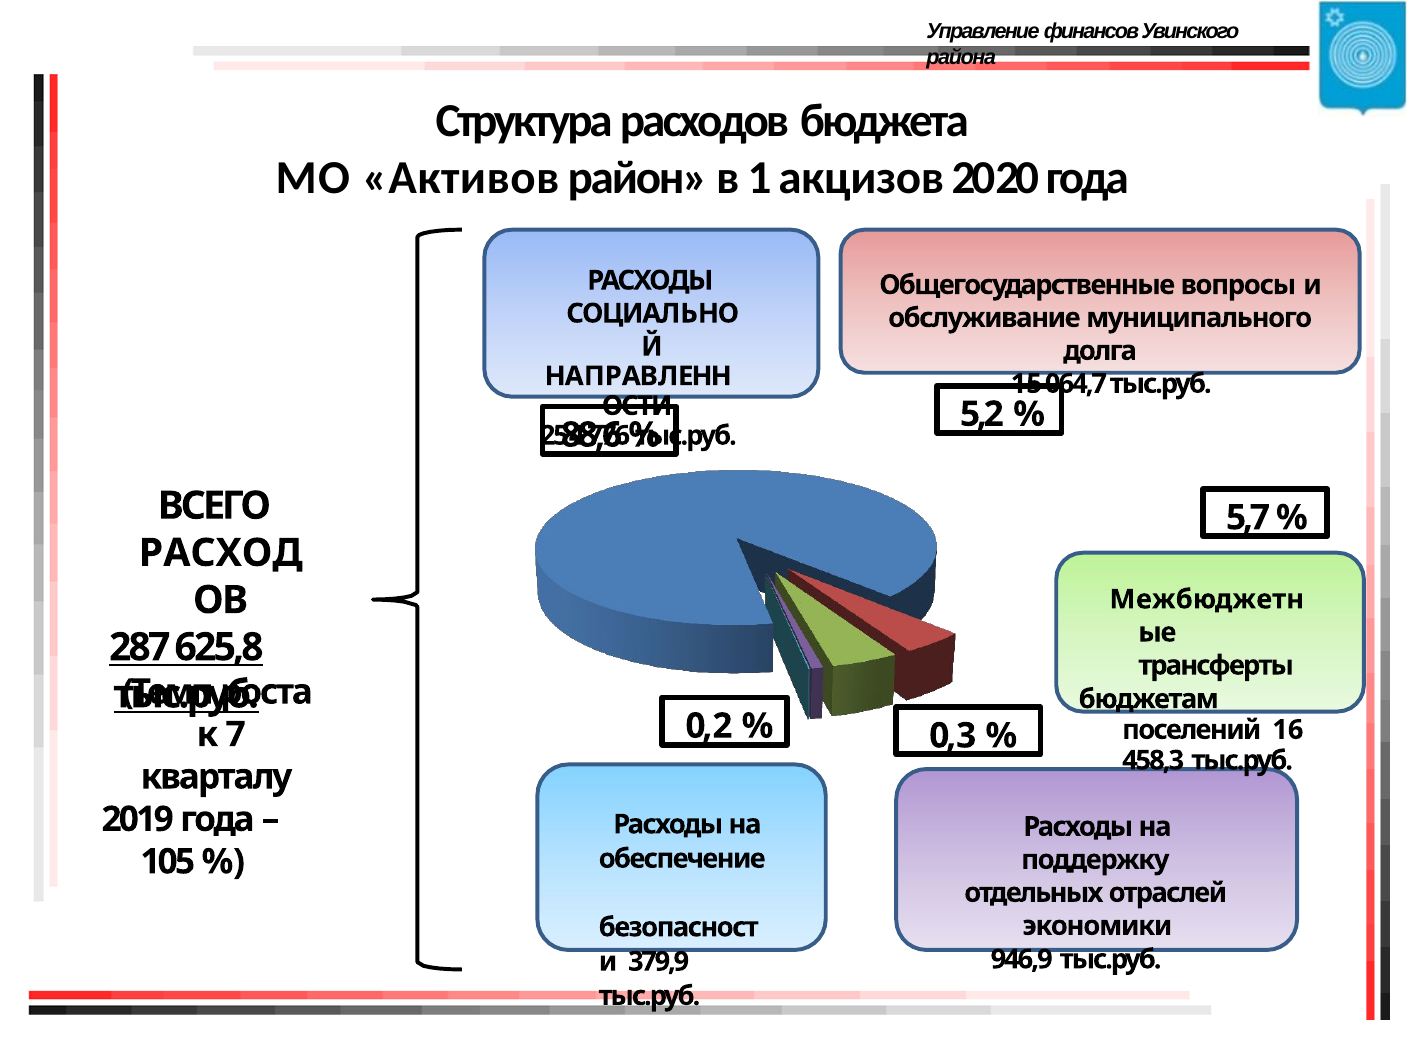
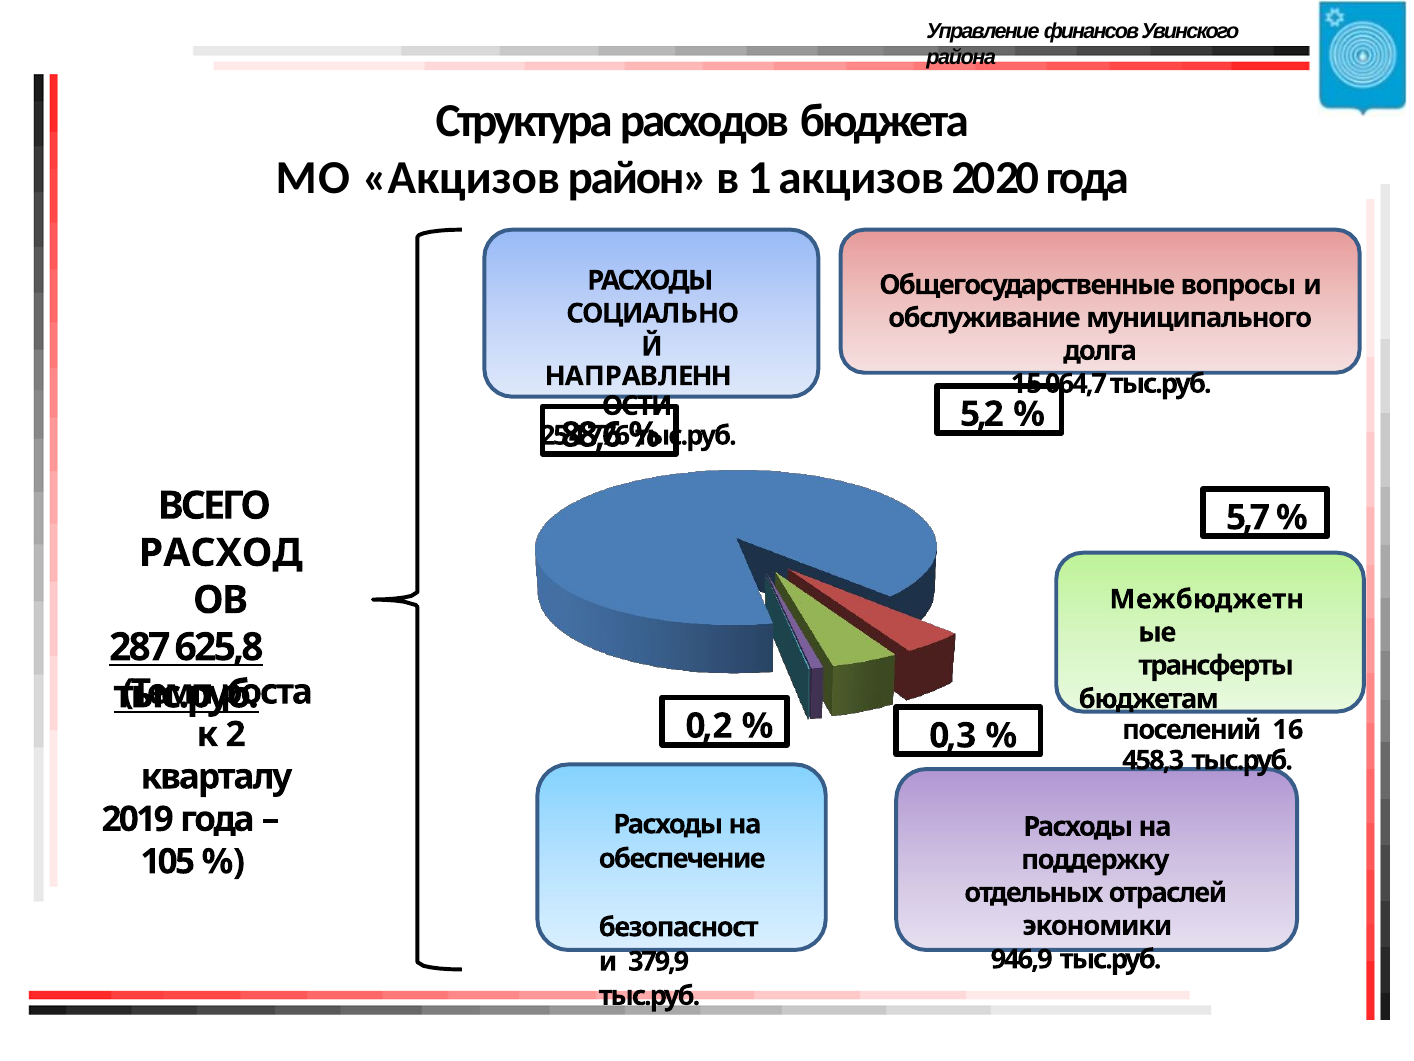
МО Активов: Активов -> Акцизов
7: 7 -> 2
